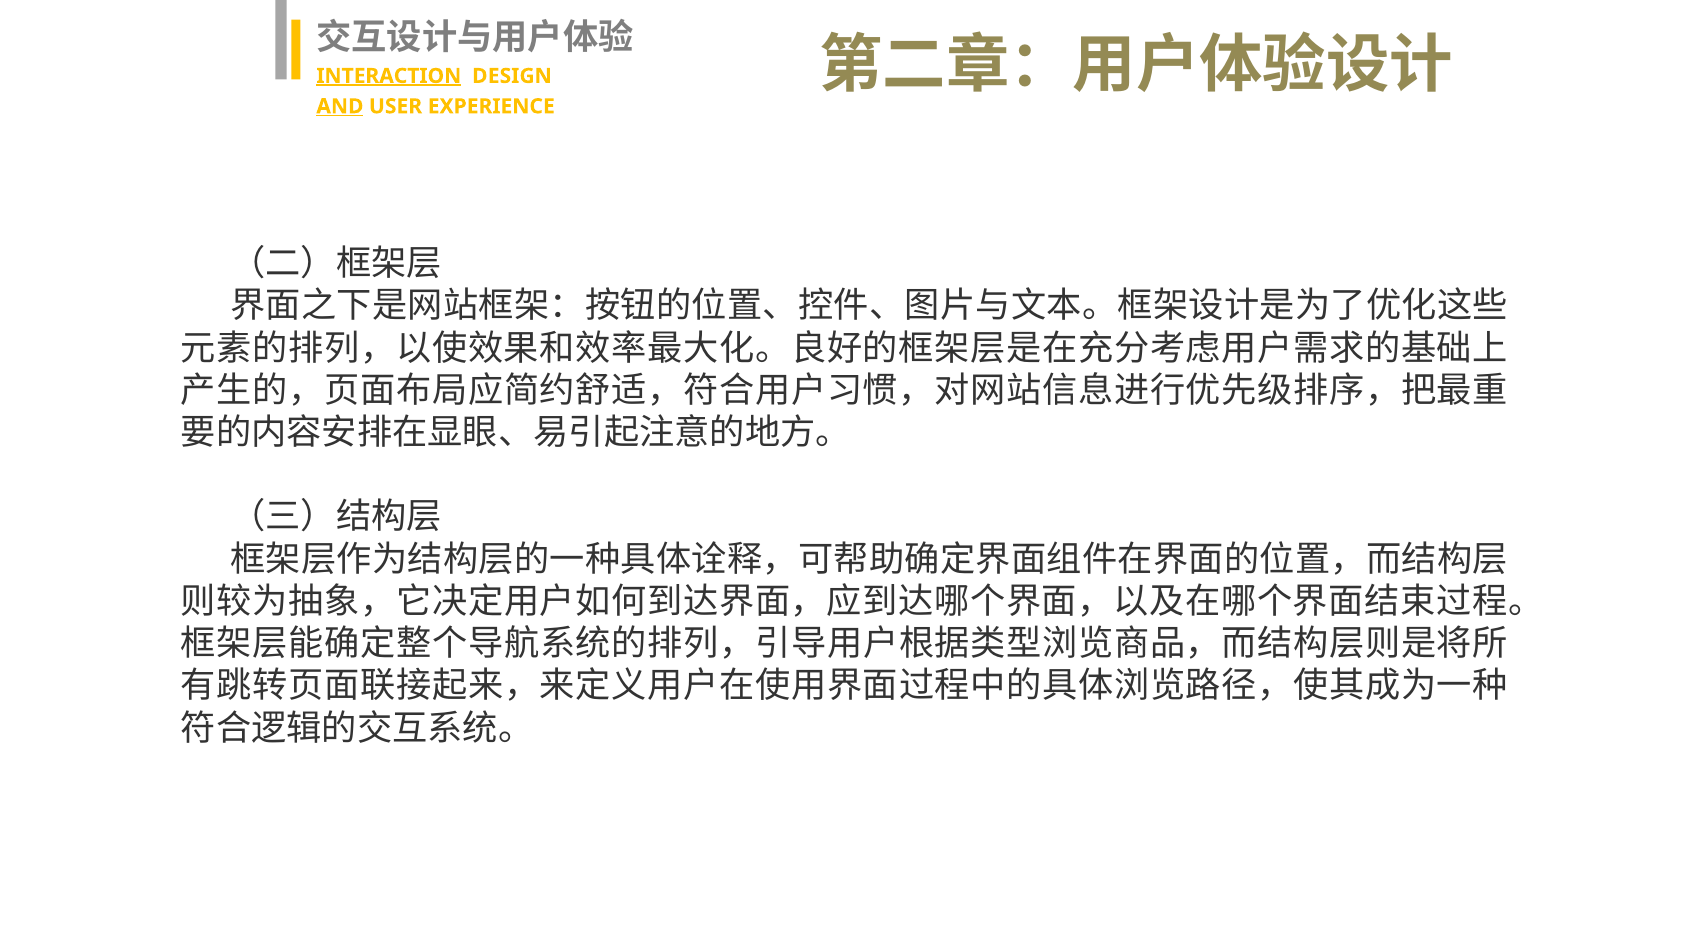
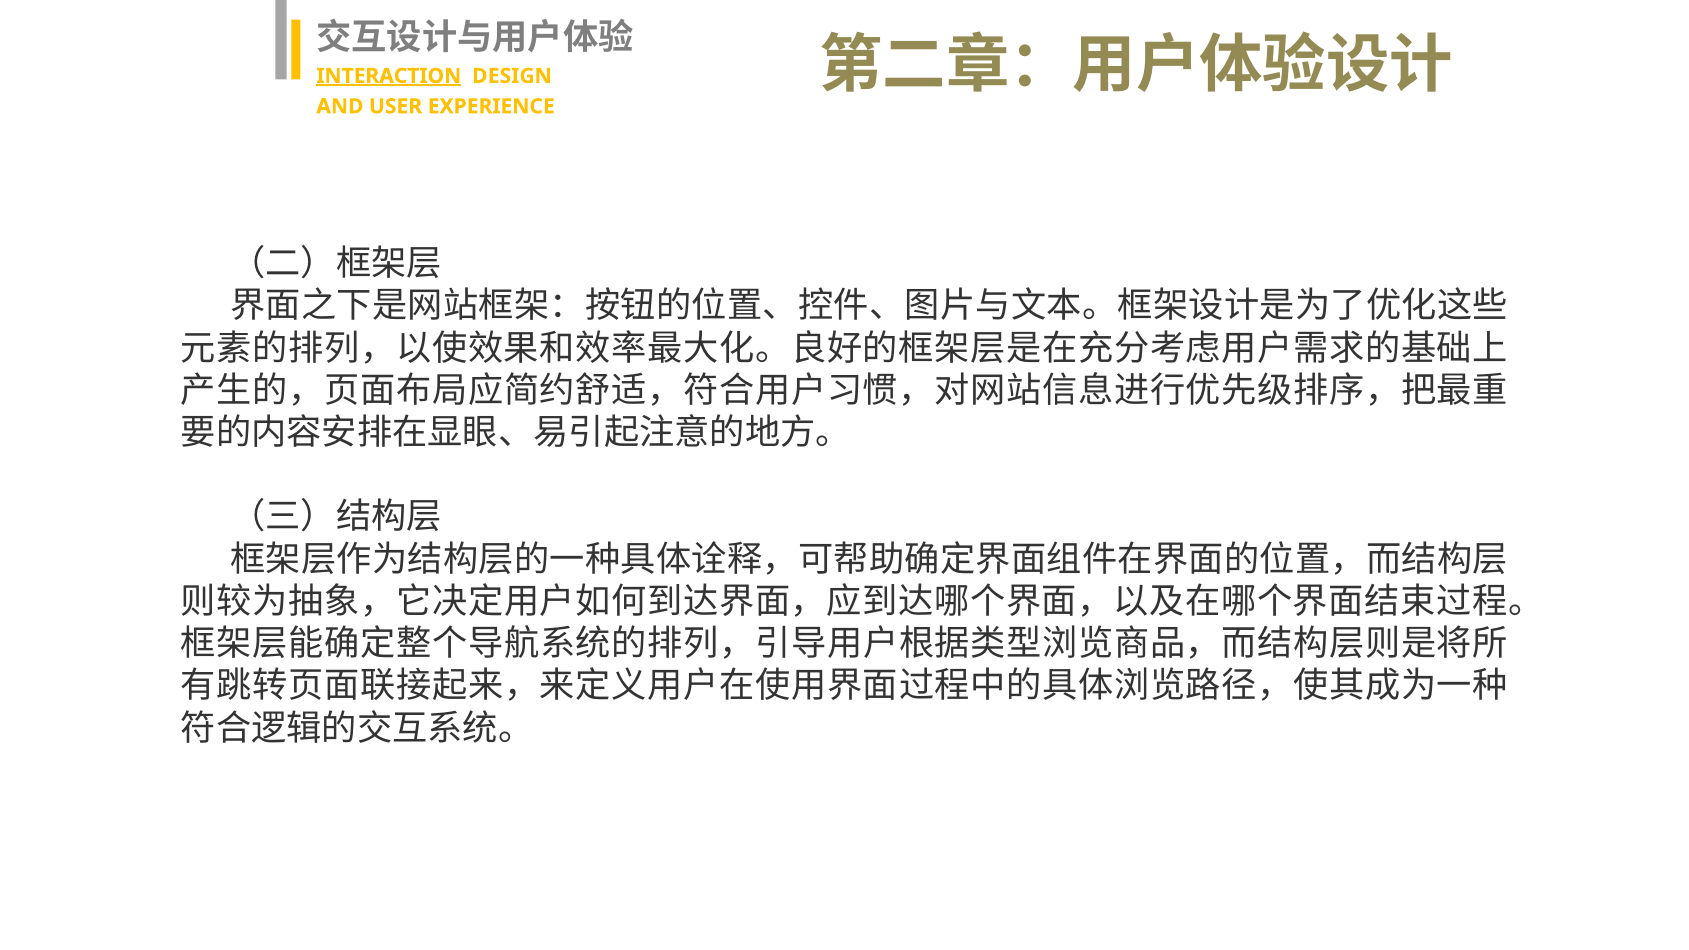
AND underline: present -> none
